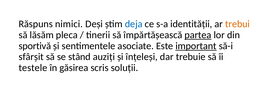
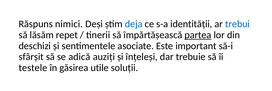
trebui colour: orange -> blue
pleca: pleca -> repet
sportivă: sportivă -> deschizi
important underline: present -> none
stând: stând -> adică
scris: scris -> utile
